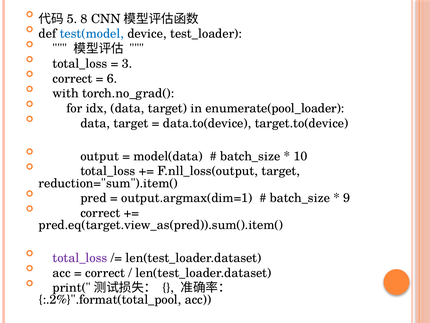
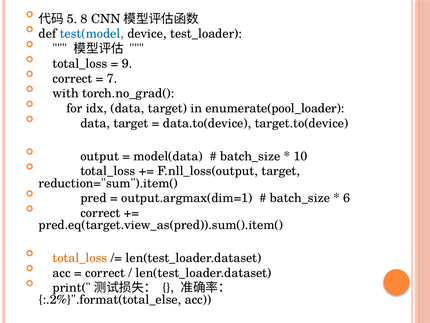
3: 3 -> 9
6: 6 -> 7
9: 9 -> 6
total_loss at (80, 258) colour: purple -> orange
:.2%}".format(total_pool: :.2%}".format(total_pool -> :.2%}".format(total_else
